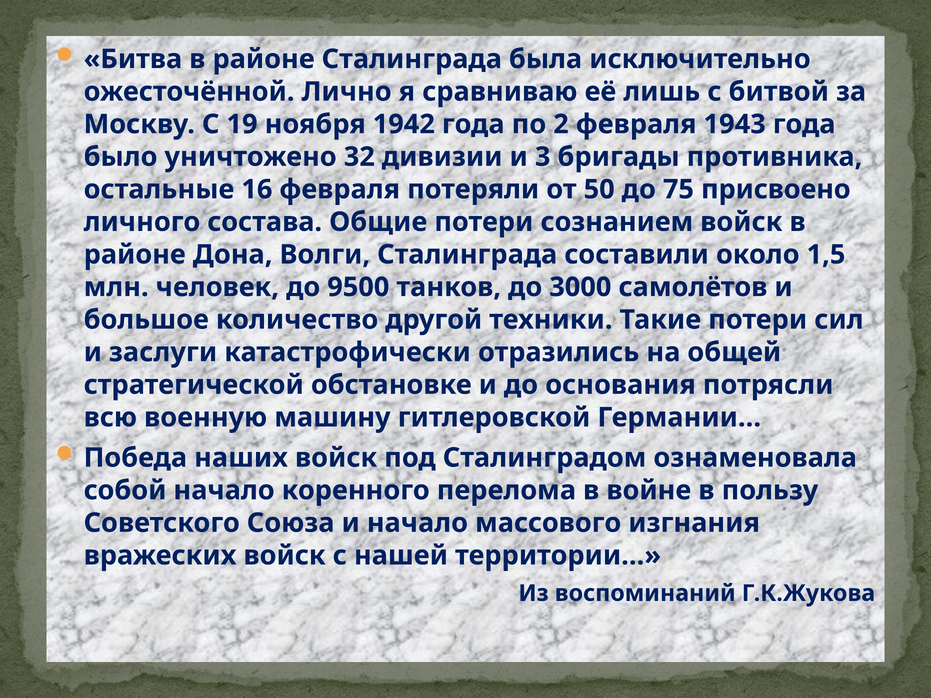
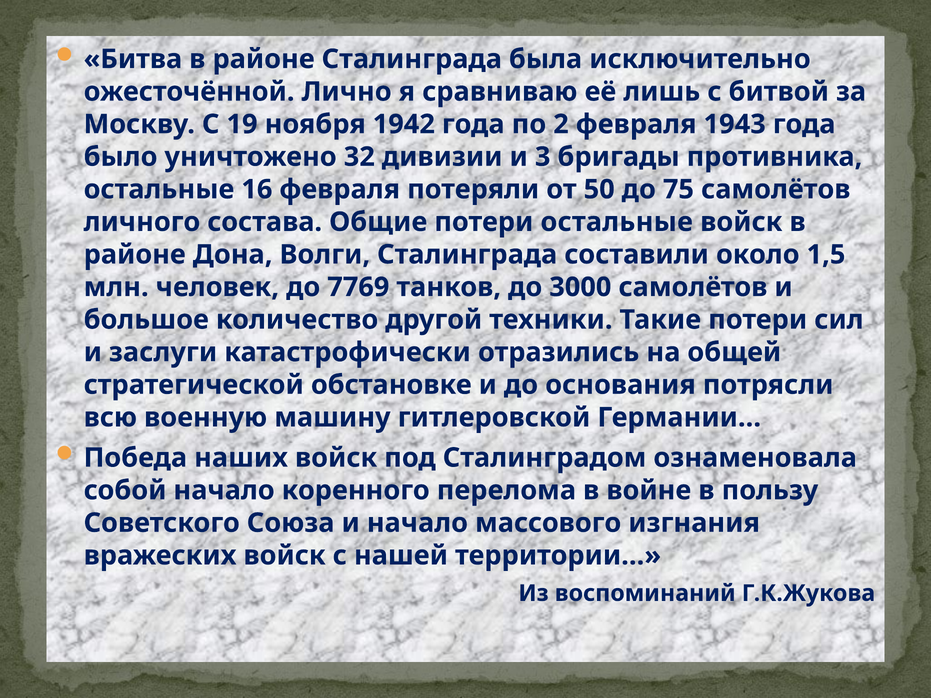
75 присвоено: присвоено -> самолётов
потери сознанием: сознанием -> остальные
9500: 9500 -> 7769
